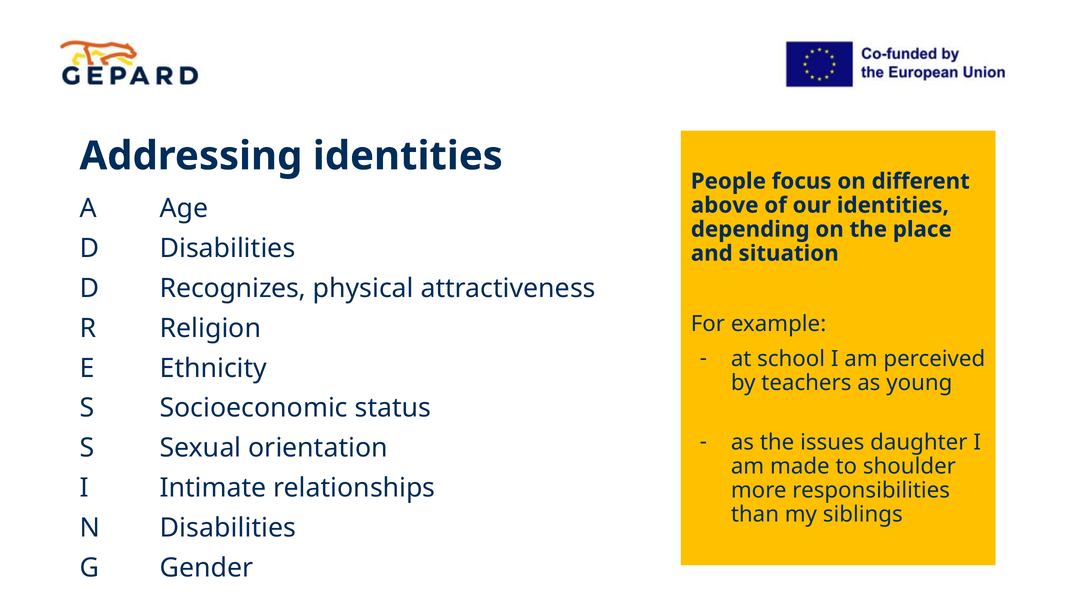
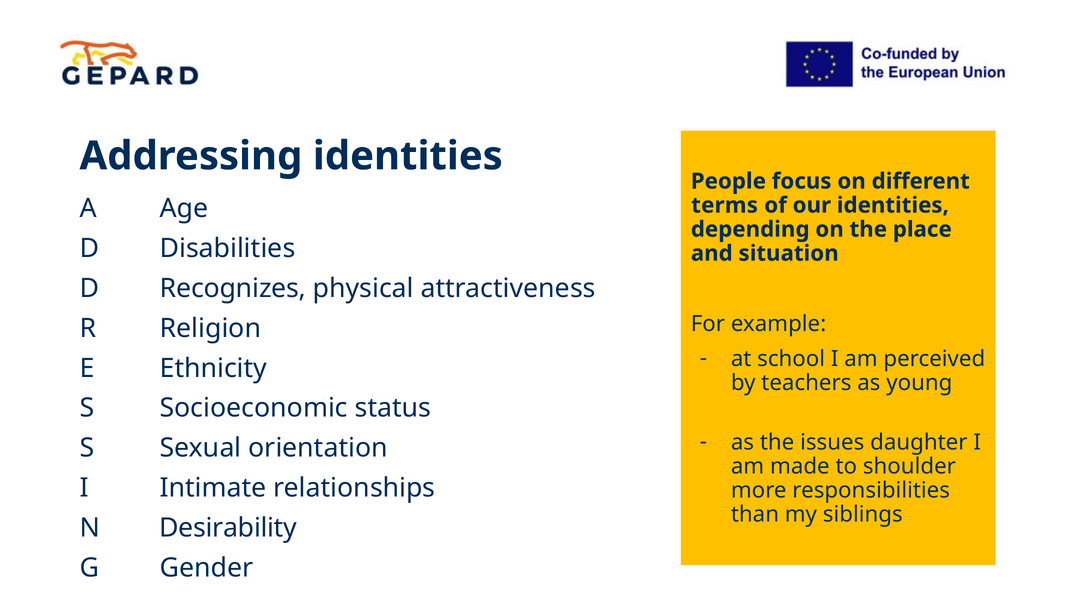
above: above -> terms
N Disabilities: Disabilities -> Desirability
